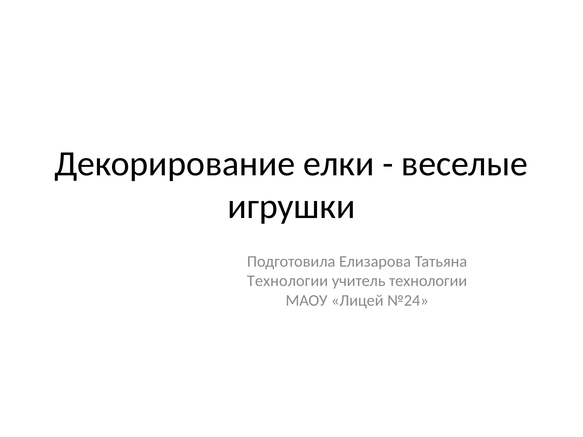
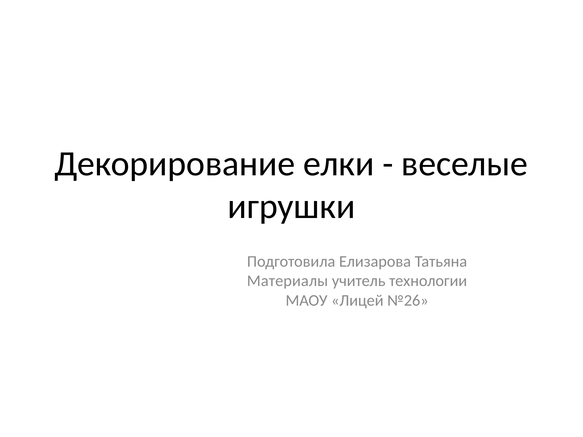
Технологии at (287, 281): Технологии -> Материалы
№24: №24 -> №26
